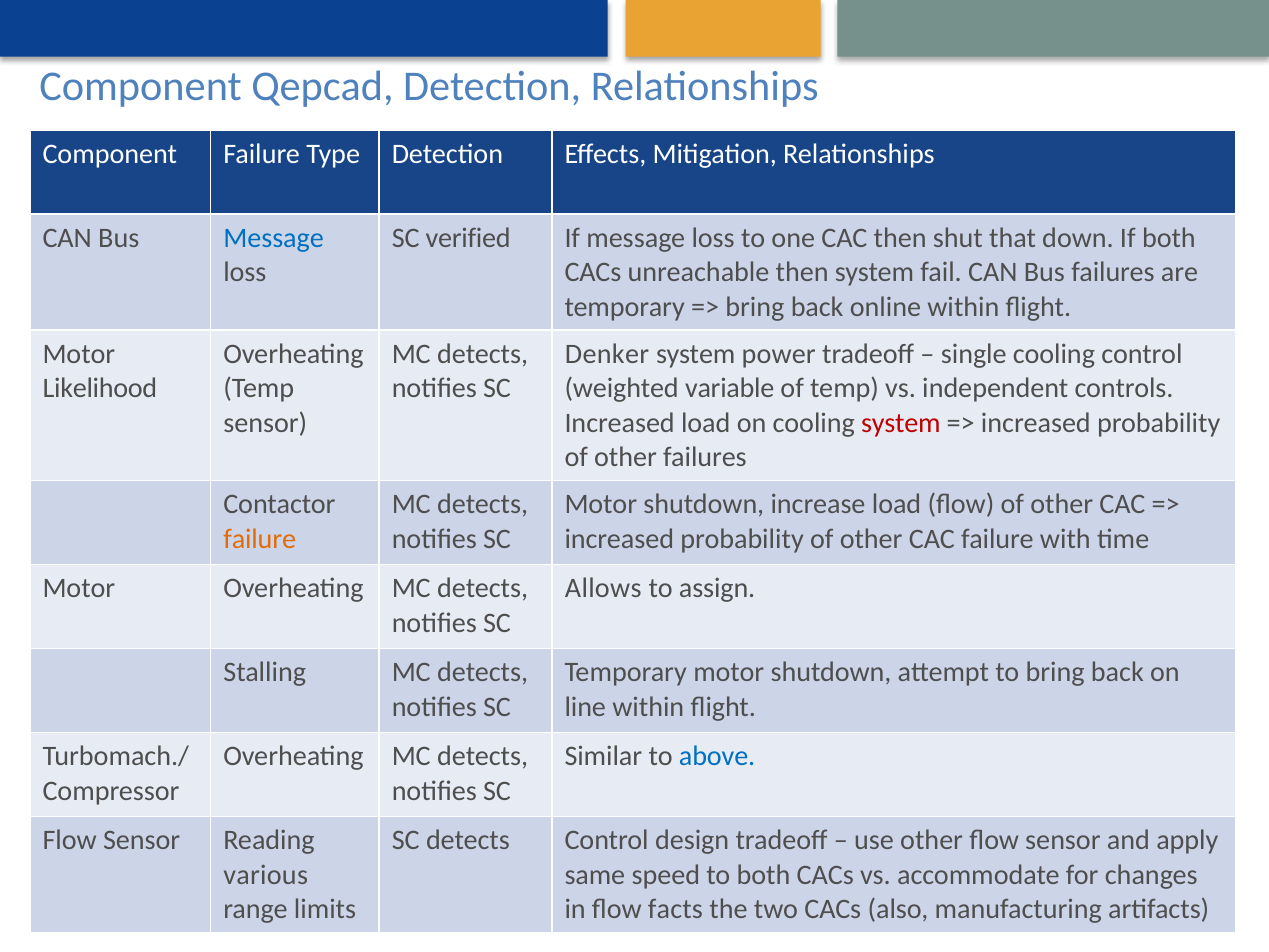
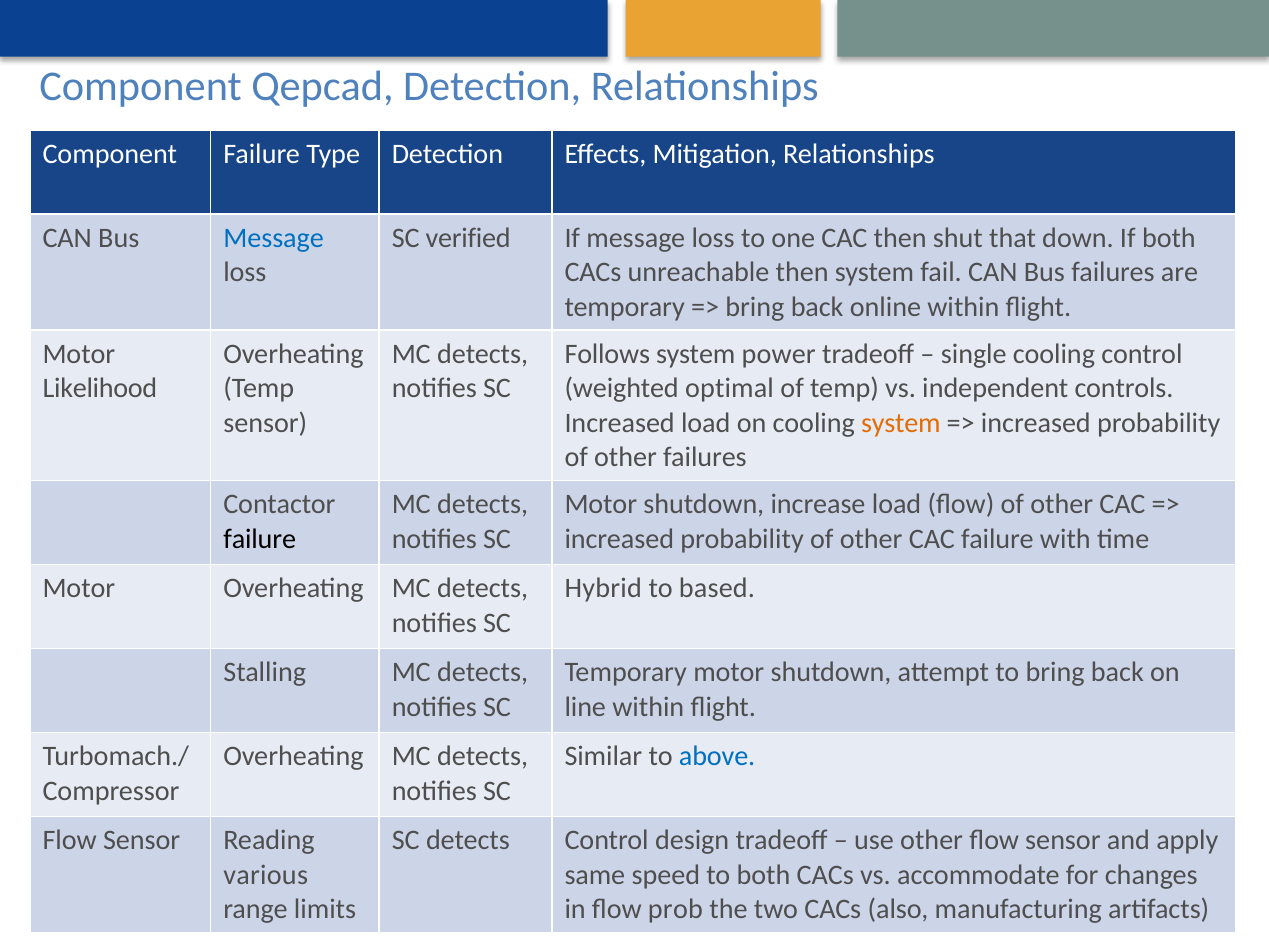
Denker: Denker -> Follows
variable: variable -> optimal
system at (901, 423) colour: red -> orange
failure at (260, 539) colour: orange -> black
Allows: Allows -> Hybrid
assign: assign -> based
facts: facts -> prob
